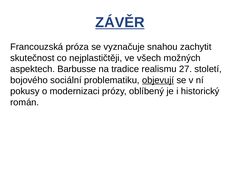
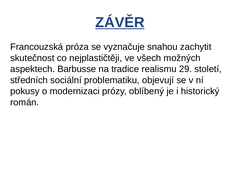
27: 27 -> 29
bojového: bojového -> středních
objevují underline: present -> none
